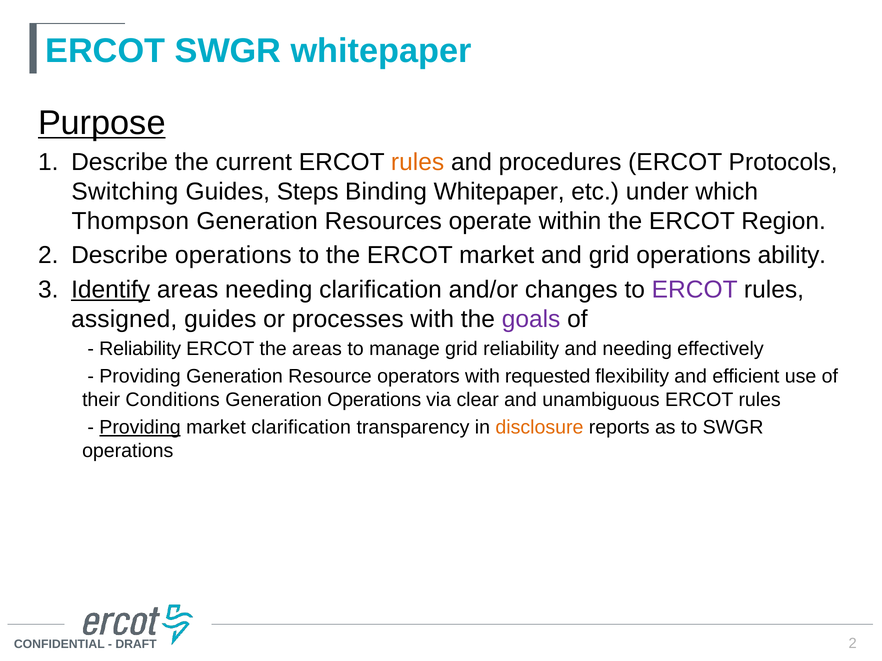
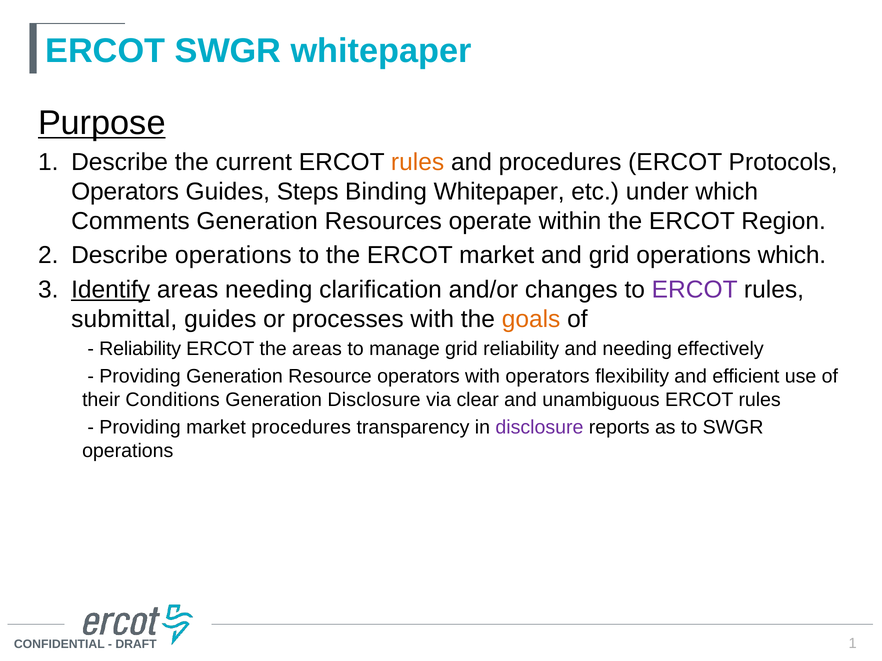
Switching at (125, 192): Switching -> Operators
Thompson: Thompson -> Comments
operations ability: ability -> which
assigned: assigned -> submittal
goals colour: purple -> orange
with requested: requested -> operators
Generation Operations: Operations -> Disclosure
Providing at (140, 428) underline: present -> none
market clarification: clarification -> procedures
disclosure at (539, 428) colour: orange -> purple
2 at (853, 644): 2 -> 1
